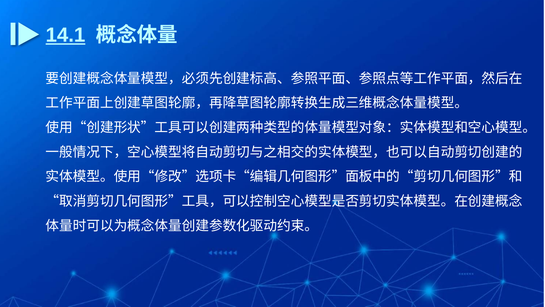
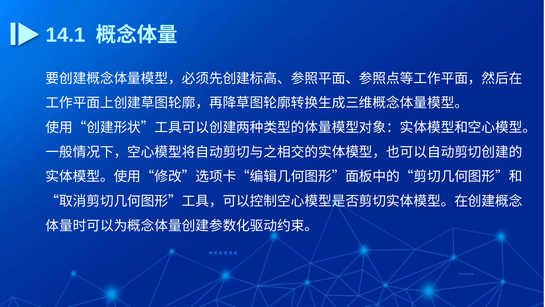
14.1 underline: present -> none
